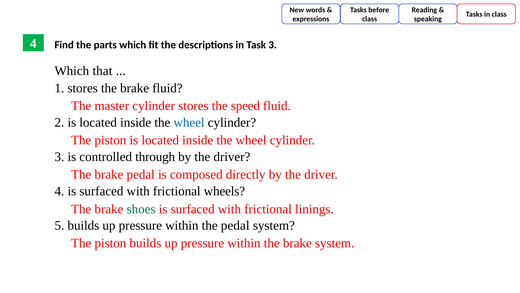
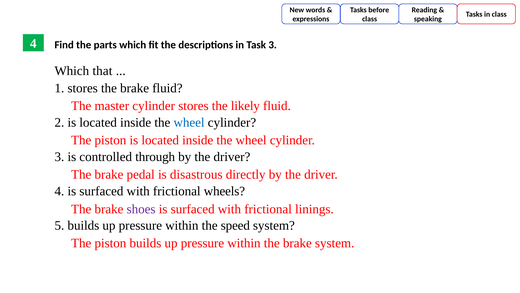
speed: speed -> likely
composed: composed -> disastrous
shoes colour: green -> purple
the pedal: pedal -> speed
